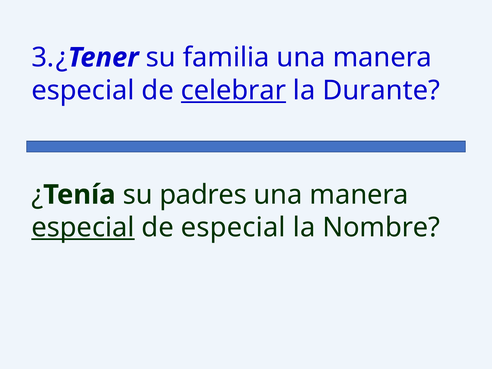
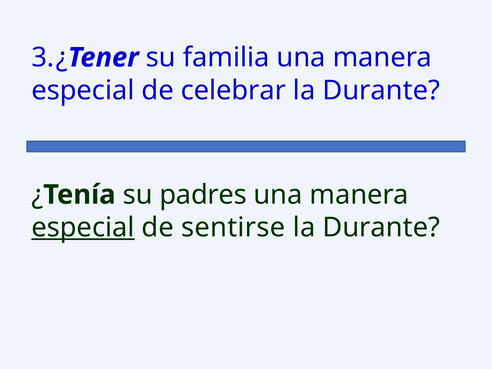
celebrar underline: present -> none
de especial: especial -> sentirse
Nombre at (381, 228): Nombre -> Durante
